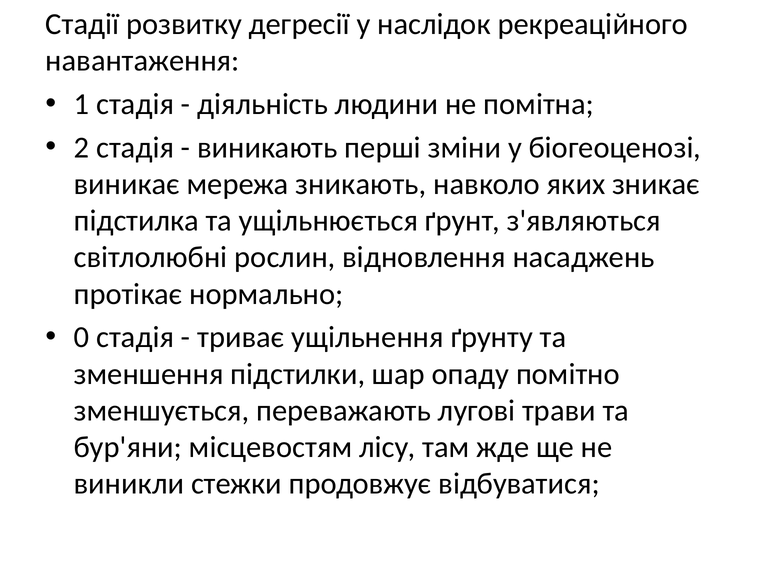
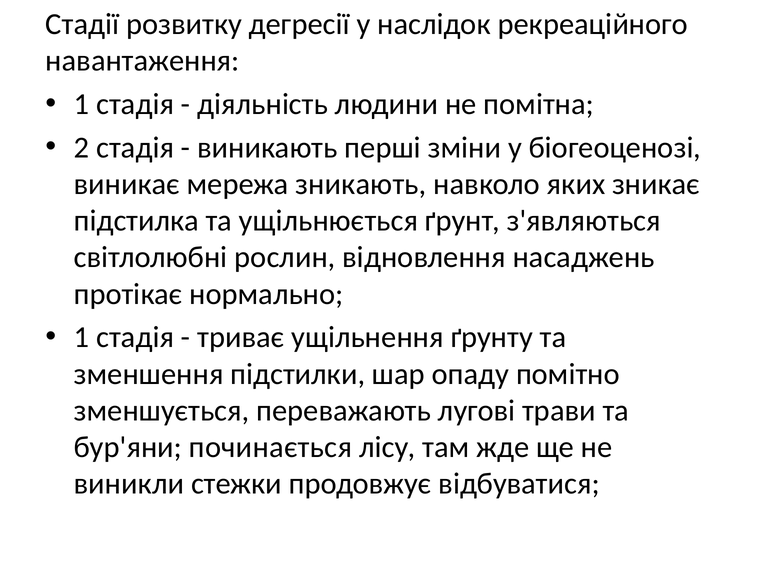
0 at (82, 338): 0 -> 1
місцевостям: місцевостям -> починається
